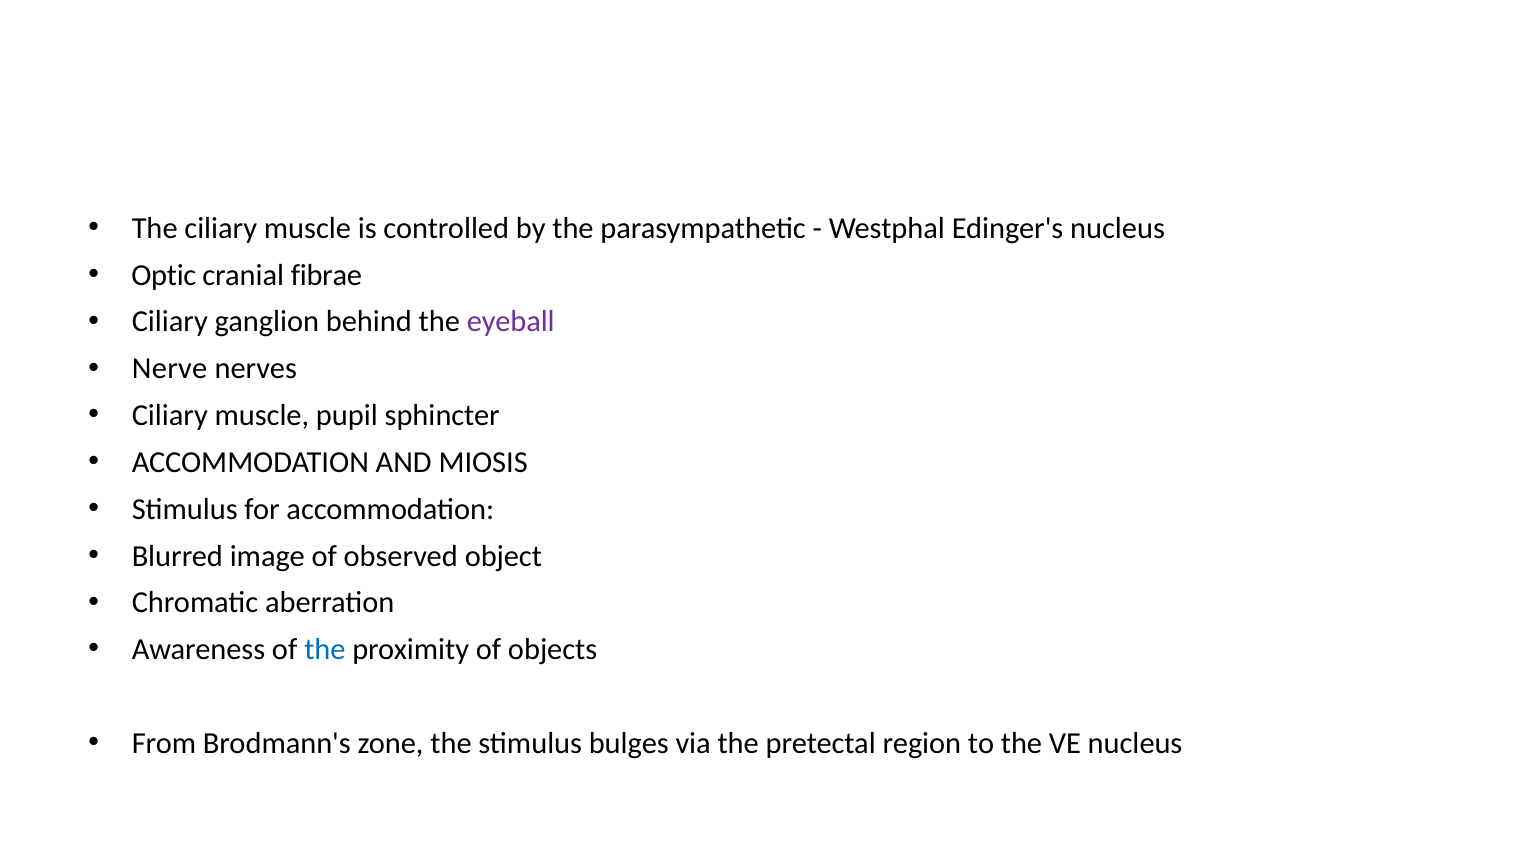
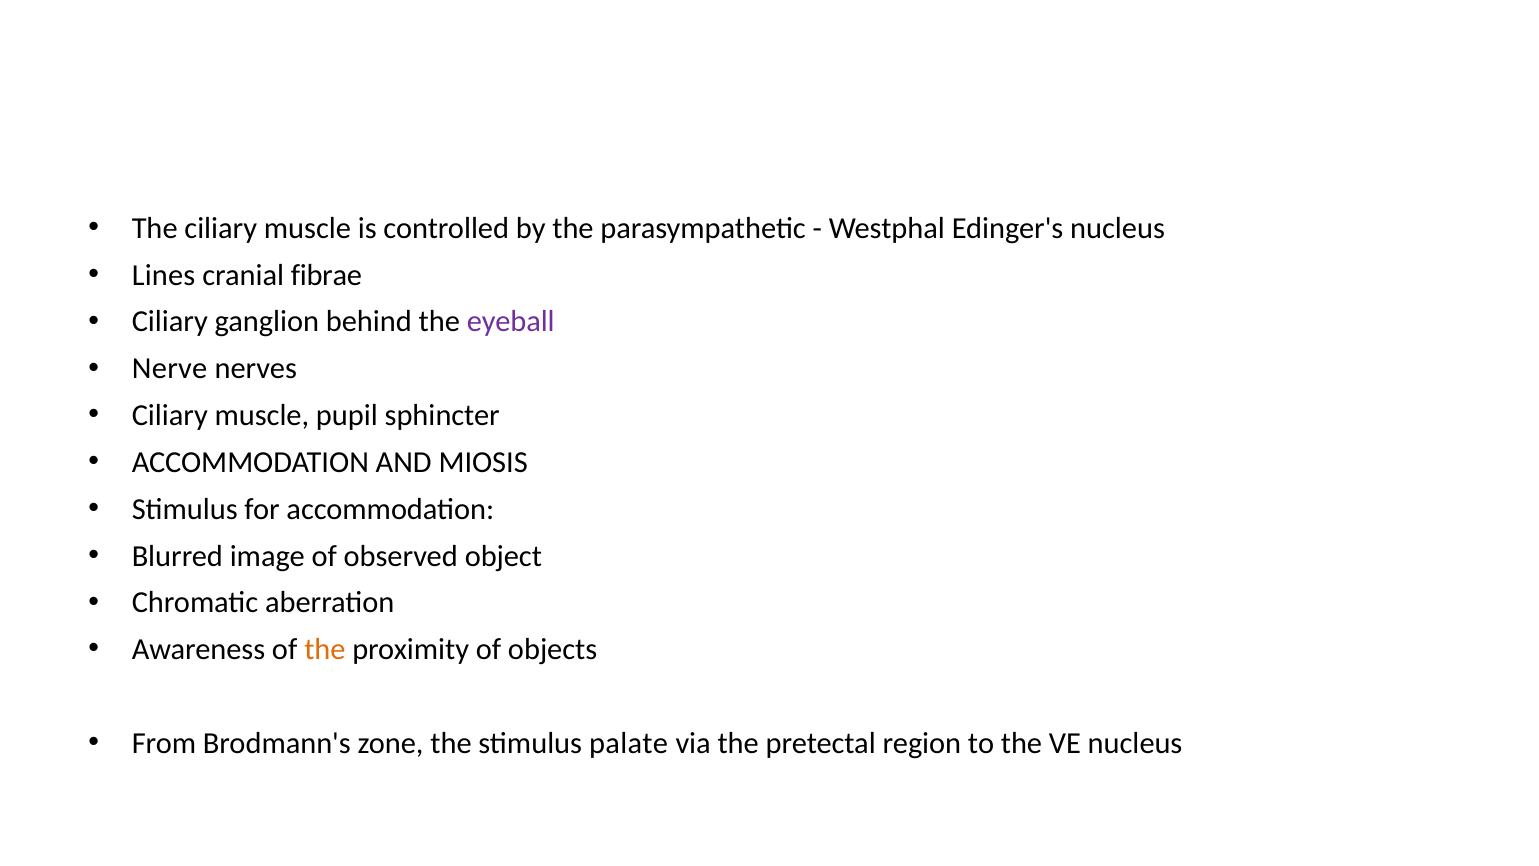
Optic: Optic -> Lines
the at (325, 649) colour: blue -> orange
bulges: bulges -> palate
